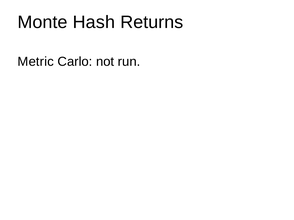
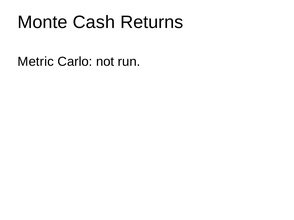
Hash: Hash -> Cash
